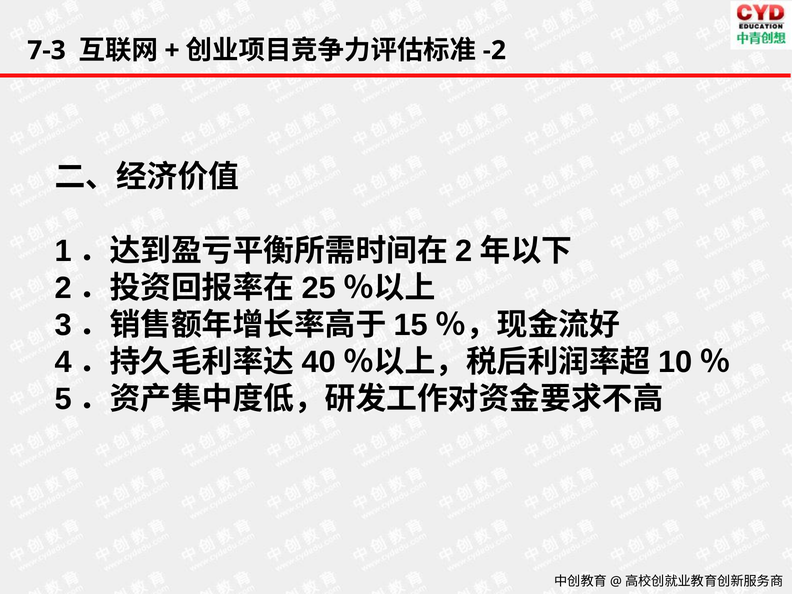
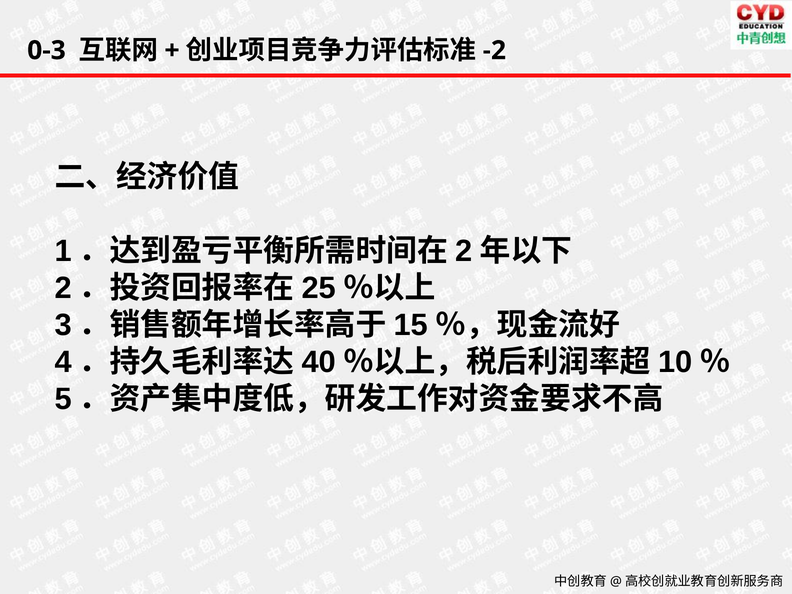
7-3: 7-3 -> 0-3
